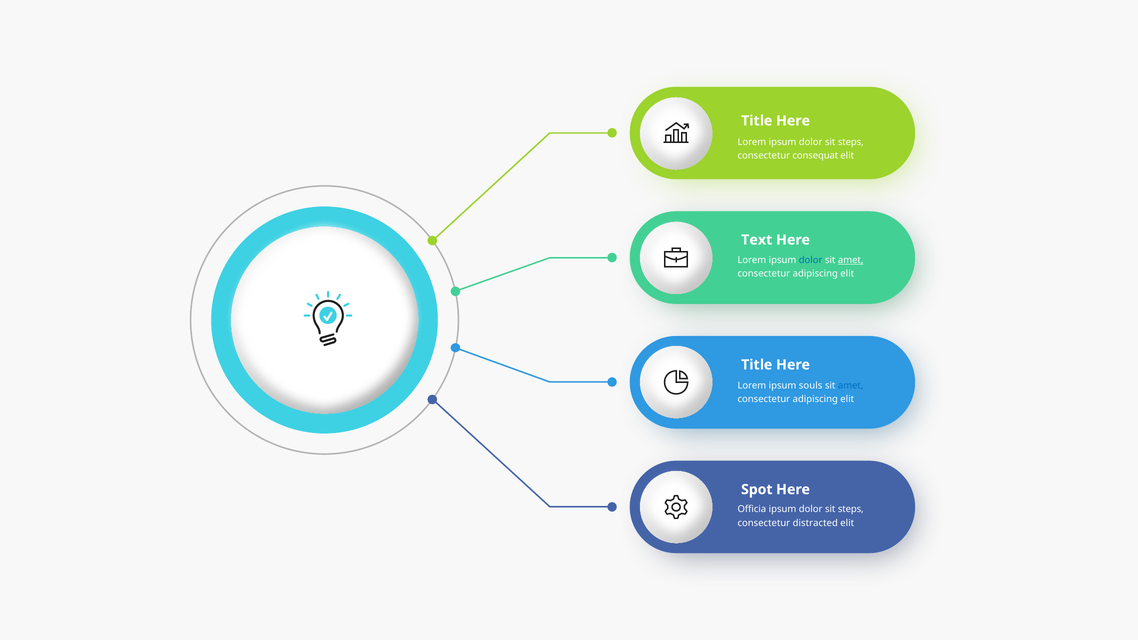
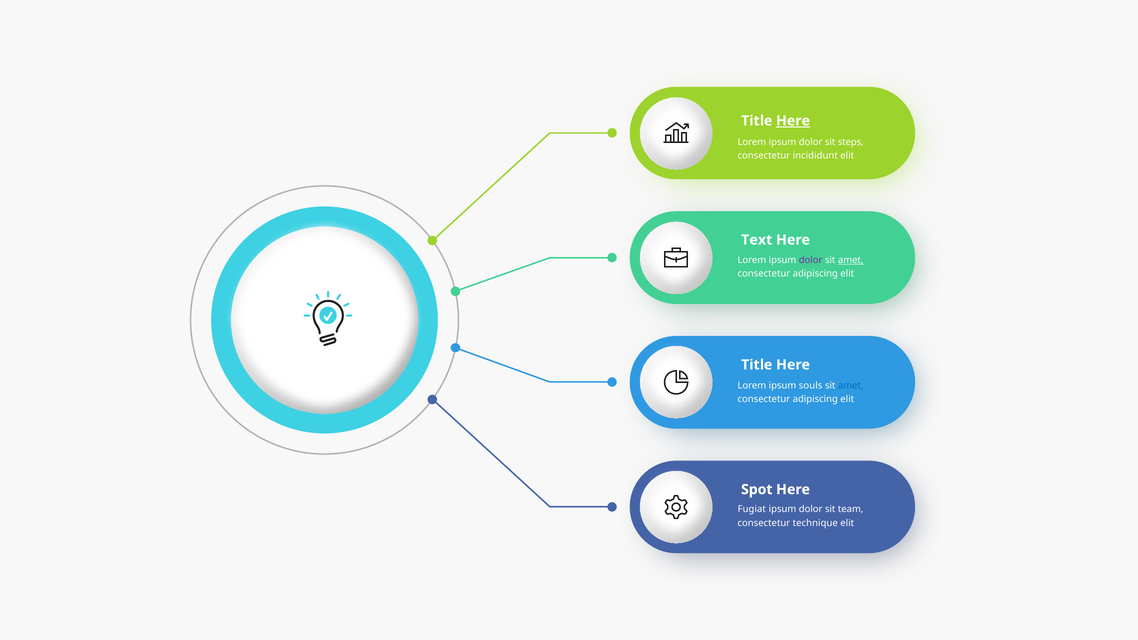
Here at (793, 121) underline: none -> present
consequat: consequat -> incididunt
dolor at (811, 260) colour: blue -> purple
Officia: Officia -> Fugiat
steps at (851, 509): steps -> team
distracted: distracted -> technique
